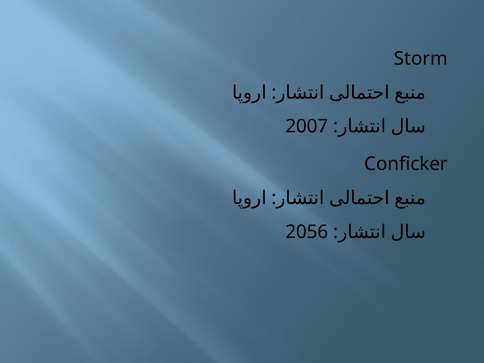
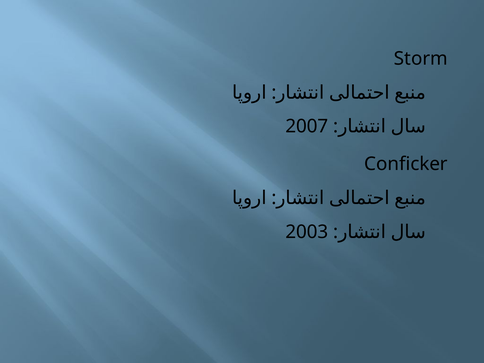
2056: 2056 -> 2003
